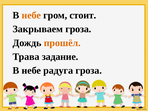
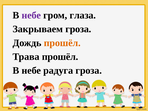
небе at (31, 15) colour: orange -> purple
стоит: стоит -> глаза
Трава задание: задание -> прошёл
